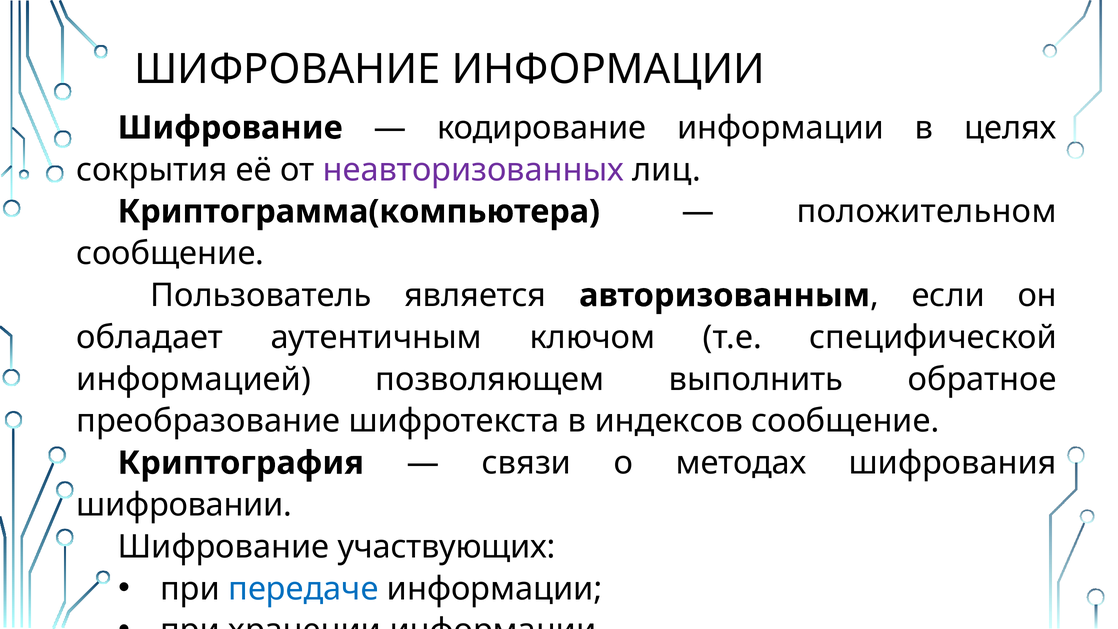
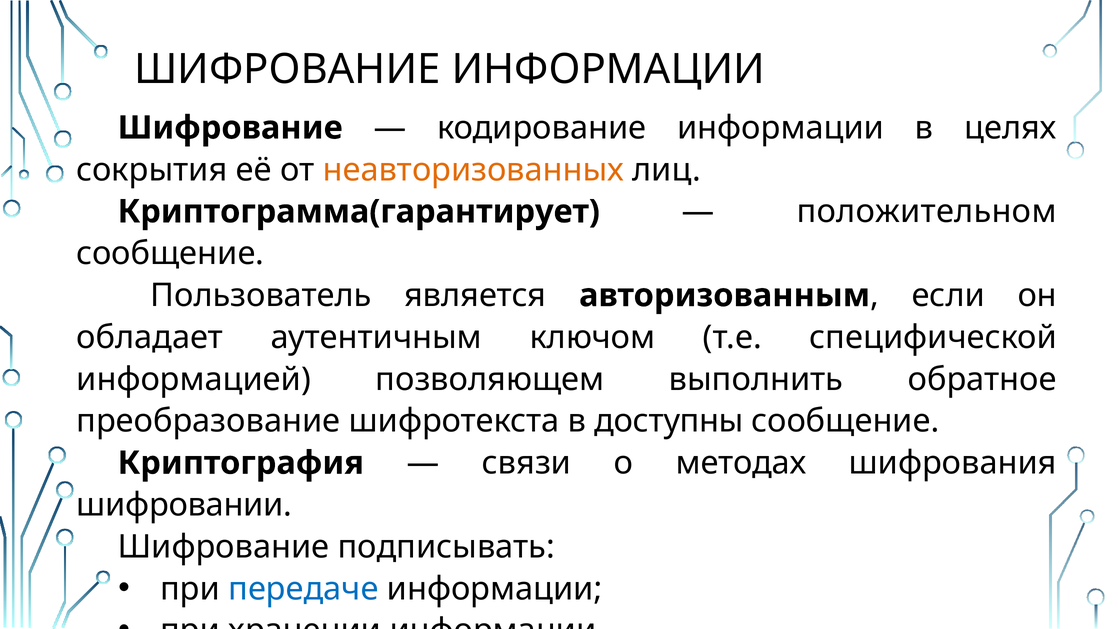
неавторизованных colour: purple -> orange
Криптограмма(компьютера: Криптограмма(компьютера -> Криптограмма(гарантирует
индексов: индексов -> доступны
участвующих: участвующих -> подписывать
